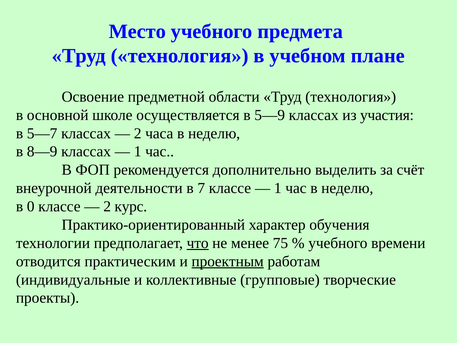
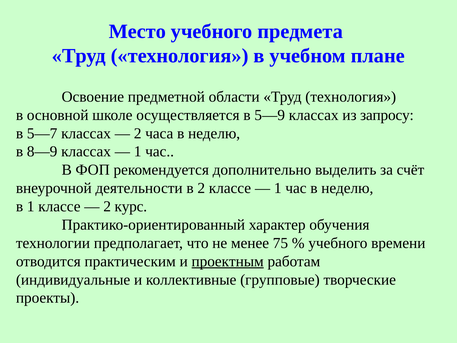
участия: участия -> запросу
в 7: 7 -> 2
в 0: 0 -> 1
что underline: present -> none
